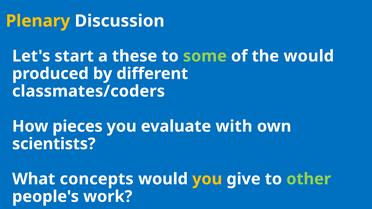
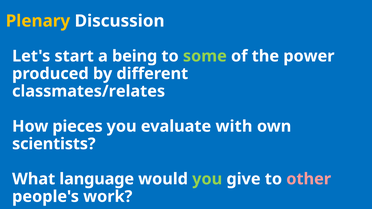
these: these -> being
the would: would -> power
classmates/coders: classmates/coders -> classmates/relates
concepts: concepts -> language
you at (207, 179) colour: yellow -> light green
other colour: light green -> pink
